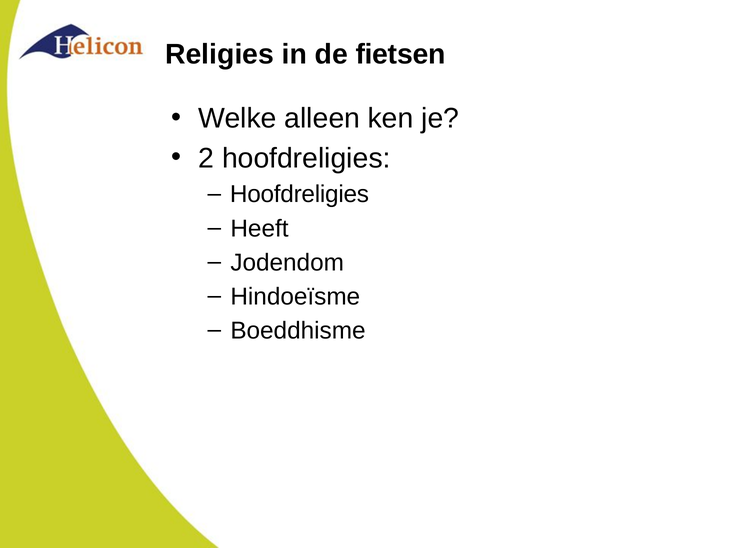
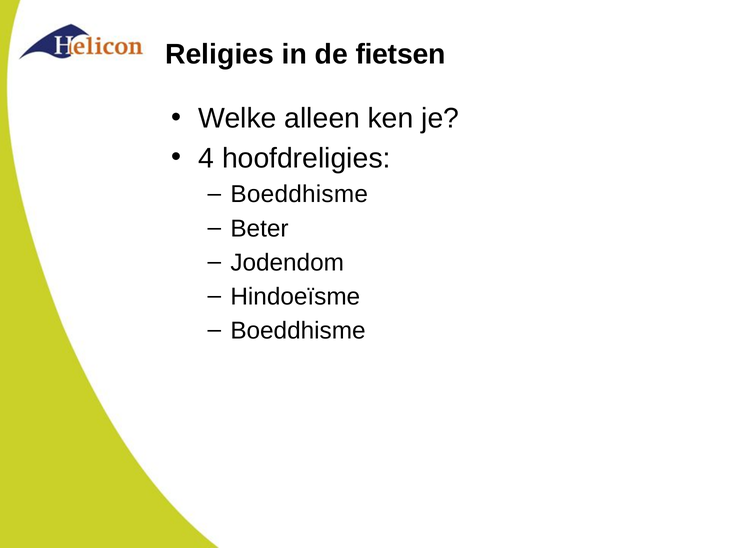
2: 2 -> 4
Hoofdreligies at (299, 194): Hoofdreligies -> Boeddhisme
Heeft: Heeft -> Beter
